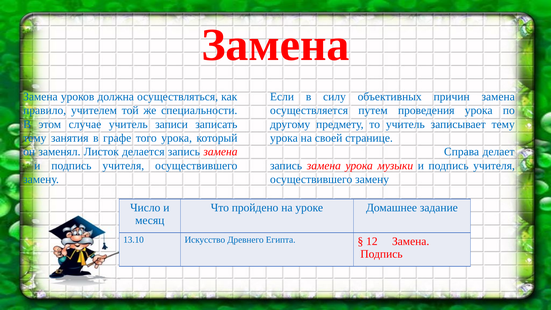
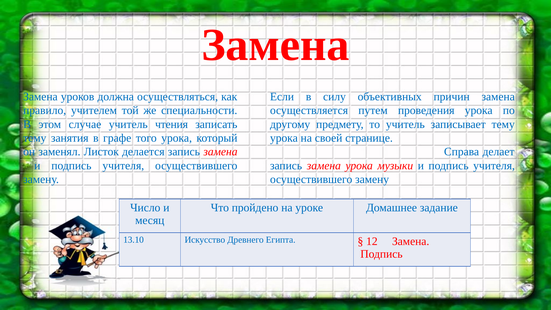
записи: записи -> чтения
